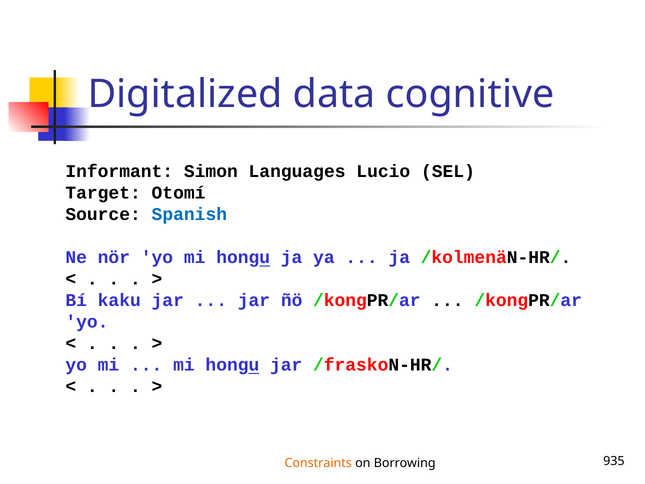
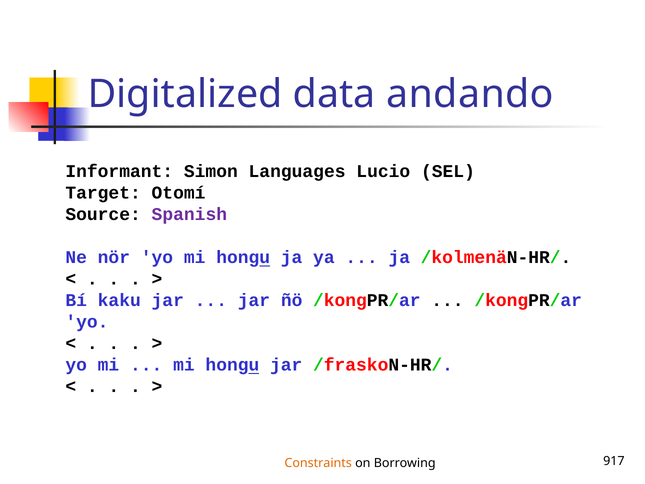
cognitive: cognitive -> andando
Spanish colour: blue -> purple
935: 935 -> 917
